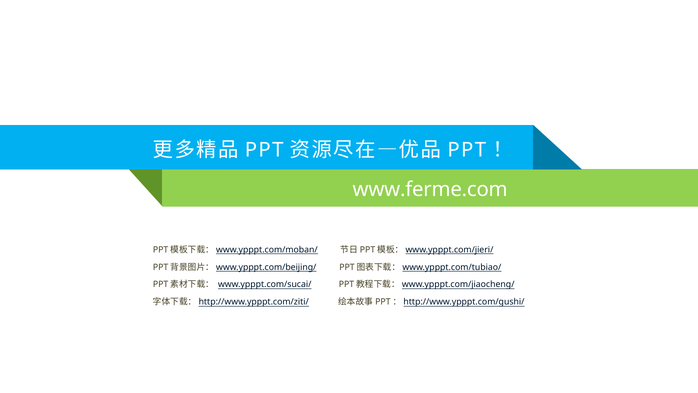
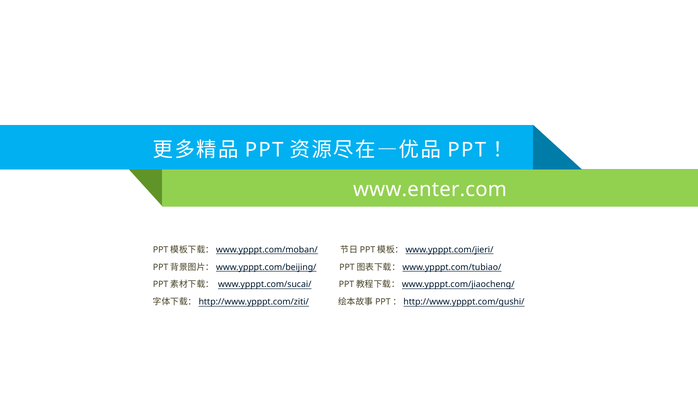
www.ferme.com: www.ferme.com -> www.enter.com
